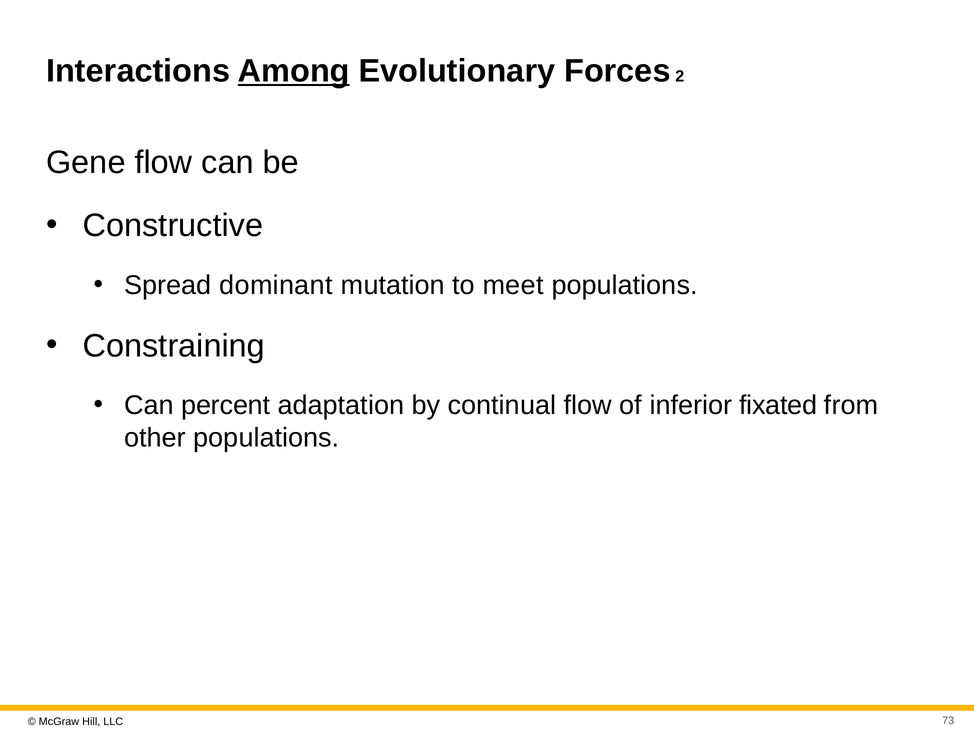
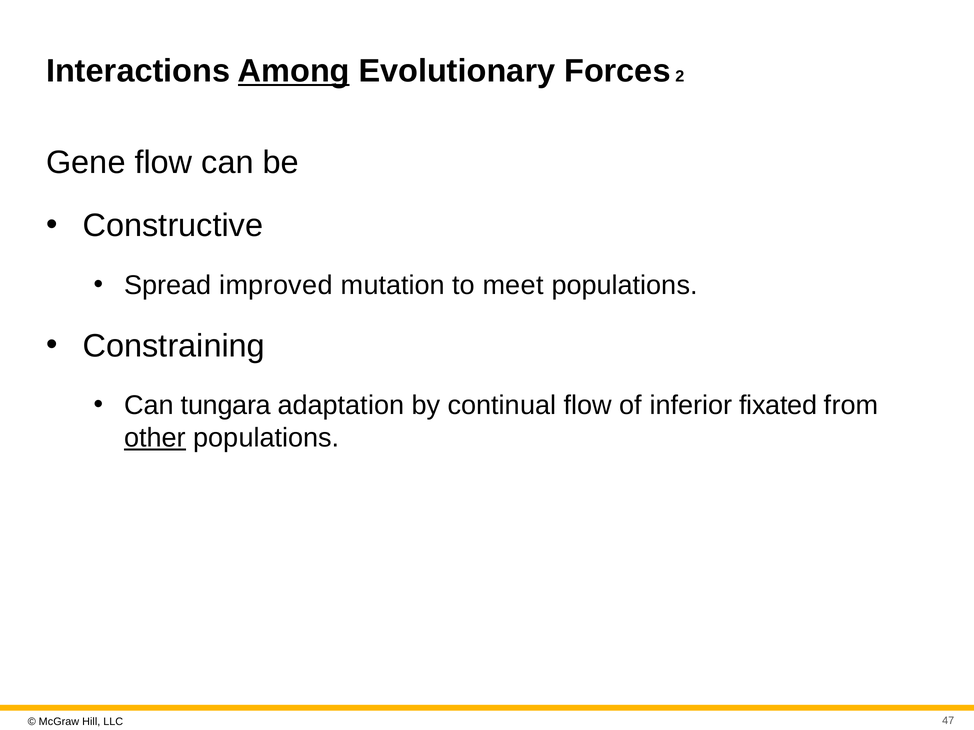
dominant: dominant -> improved
percent: percent -> tungara
other underline: none -> present
73: 73 -> 47
